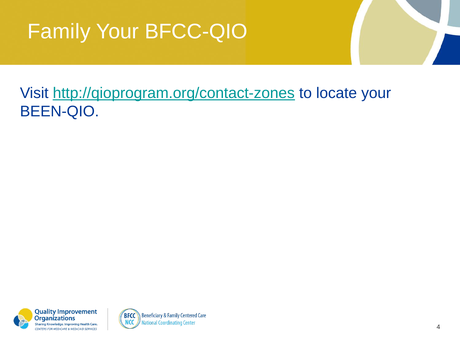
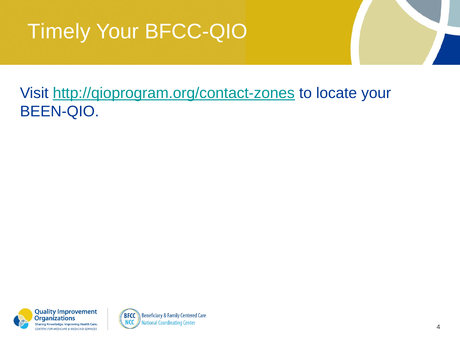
Family: Family -> Timely
